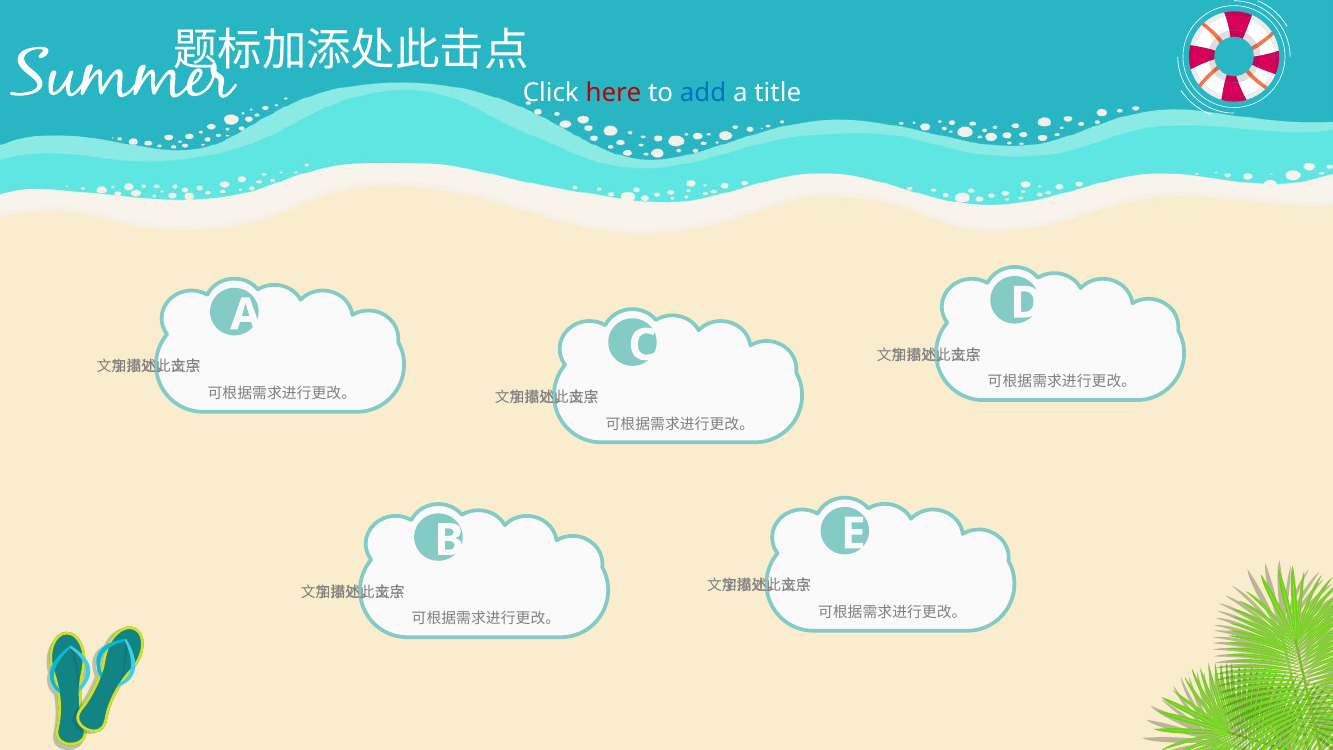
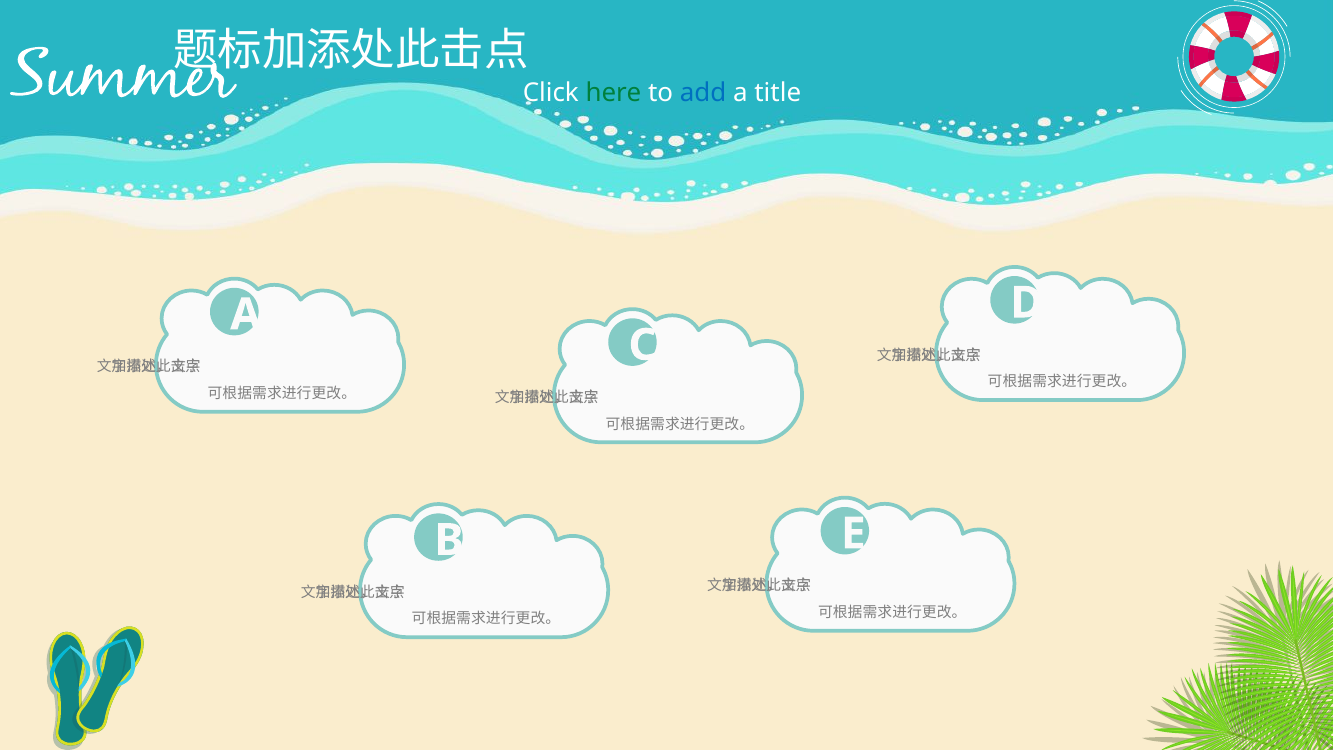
here colour: red -> green
